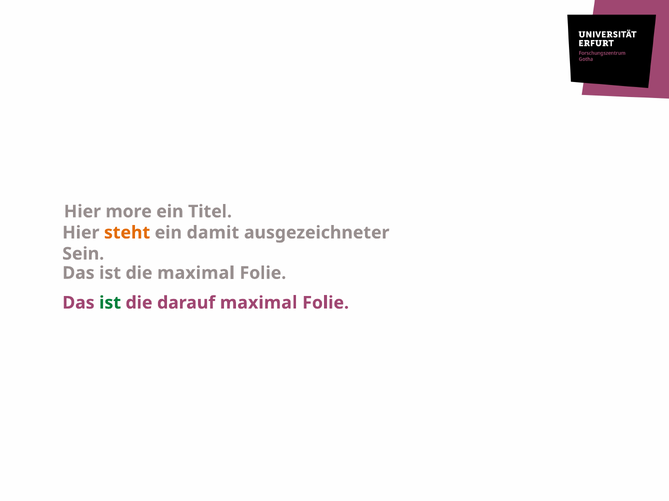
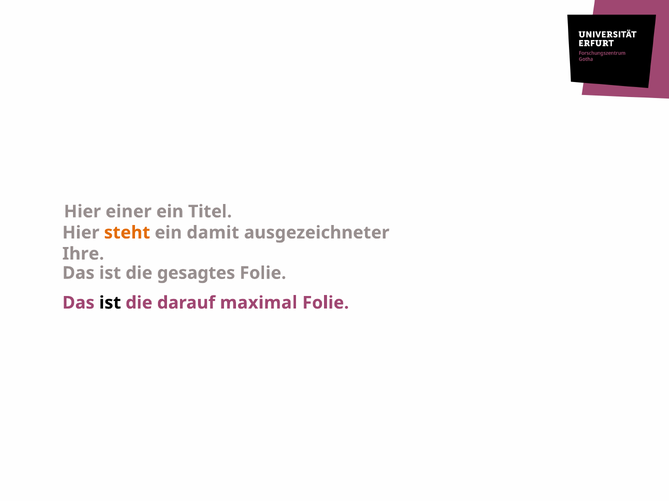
more: more -> einer
Sein: Sein -> Ihre
die maximal: maximal -> gesagtes
ist at (110, 303) colour: green -> black
